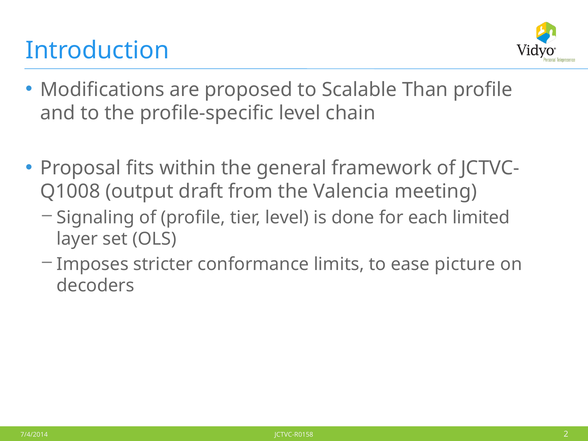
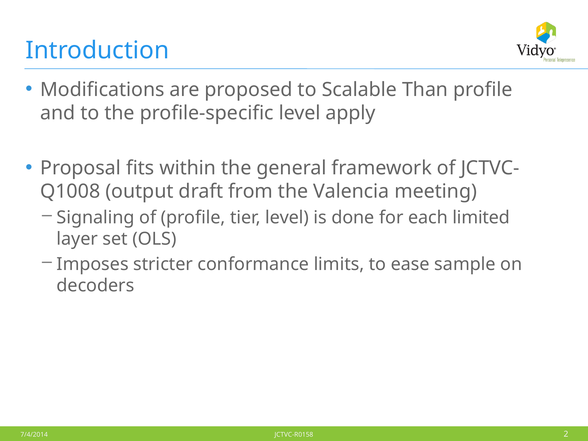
chain: chain -> apply
picture: picture -> sample
